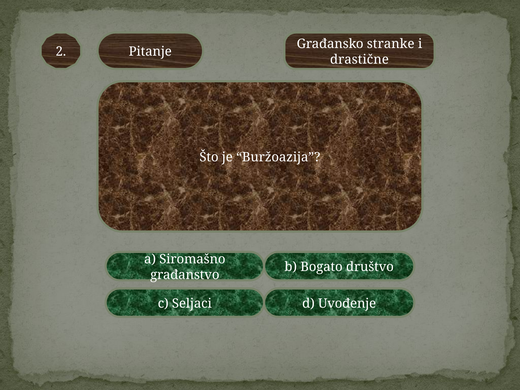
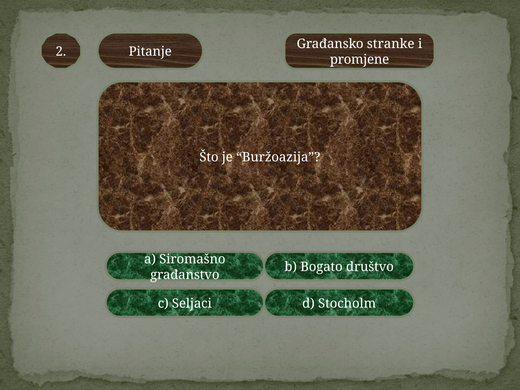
drastične: drastične -> promjene
Uvođenje: Uvođenje -> Stocholm
